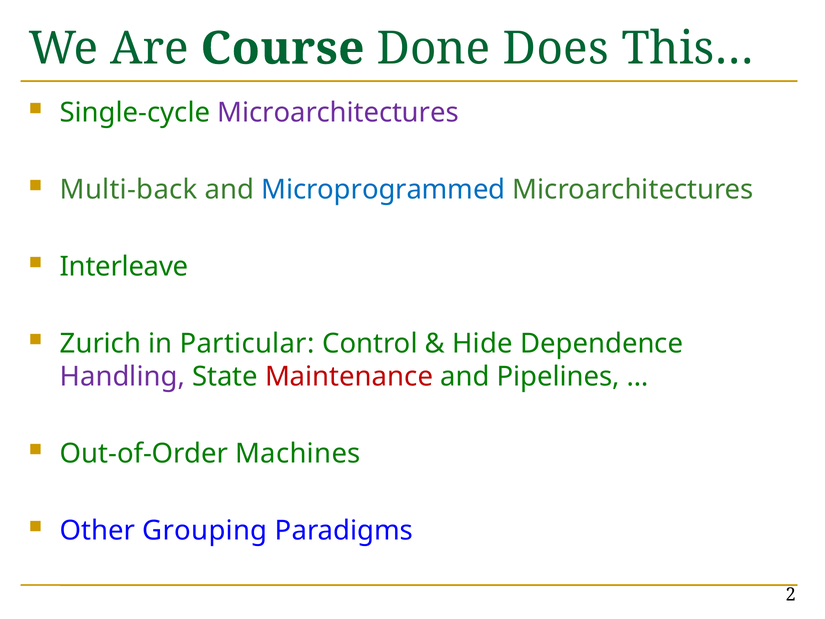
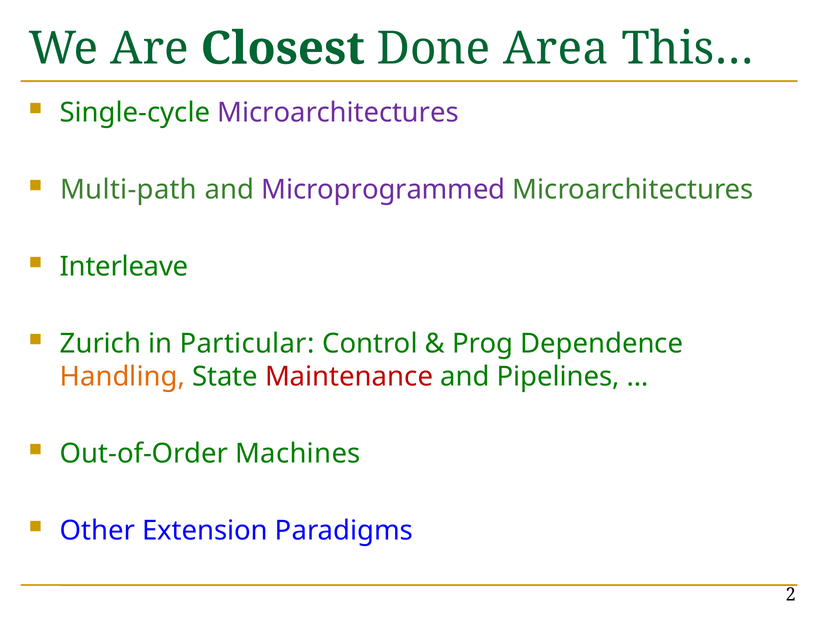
Course: Course -> Closest
Does: Does -> Area
Multi-back: Multi-back -> Multi-path
Microprogrammed colour: blue -> purple
Hide: Hide -> Prog
Handling colour: purple -> orange
Grouping: Grouping -> Extension
